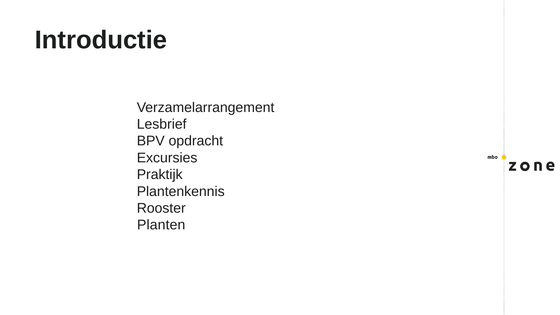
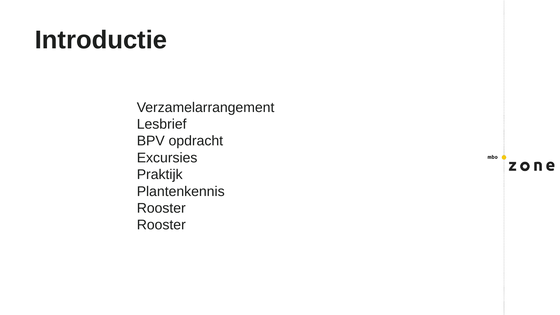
Planten at (161, 225): Planten -> Rooster
